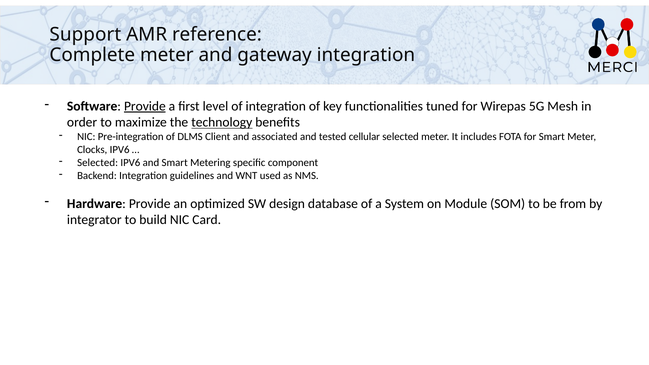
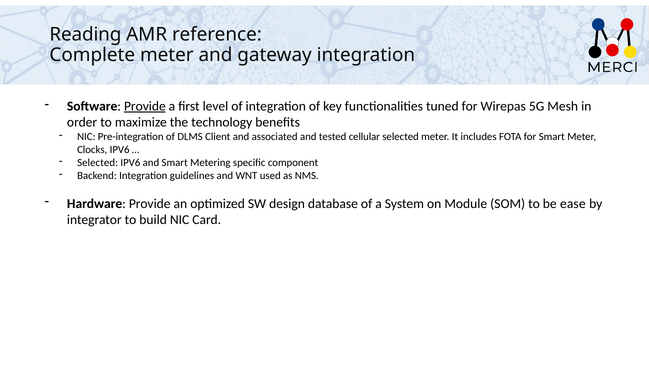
Support: Support -> Reading
technology underline: present -> none
from: from -> ease
